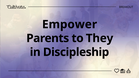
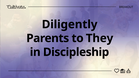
Empower: Empower -> Diligently
